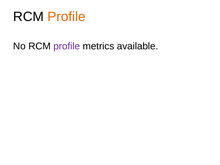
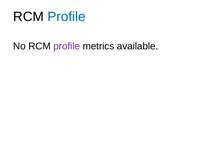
Profile at (67, 17) colour: orange -> blue
